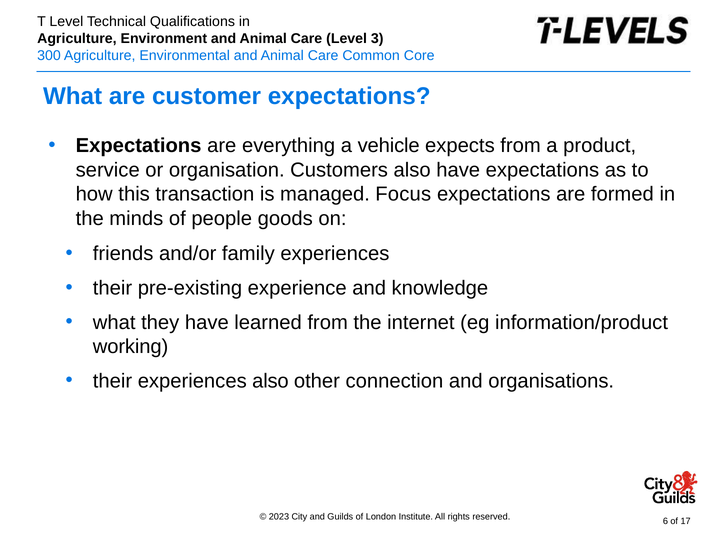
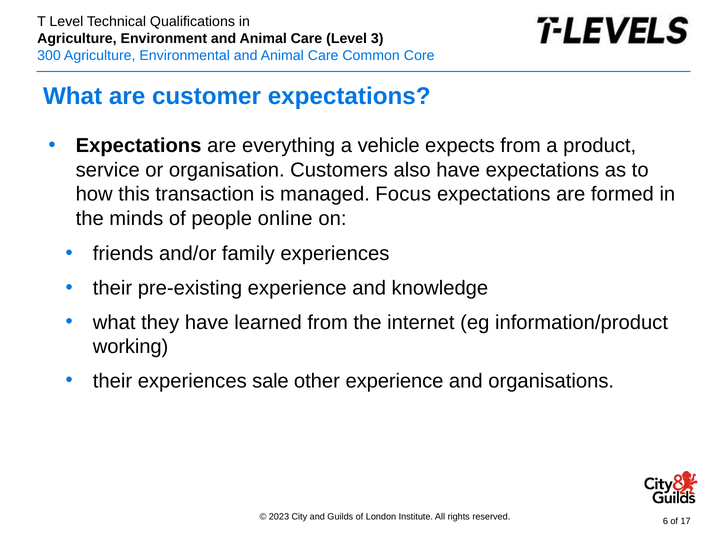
goods: goods -> online
experiences also: also -> sale
other connection: connection -> experience
